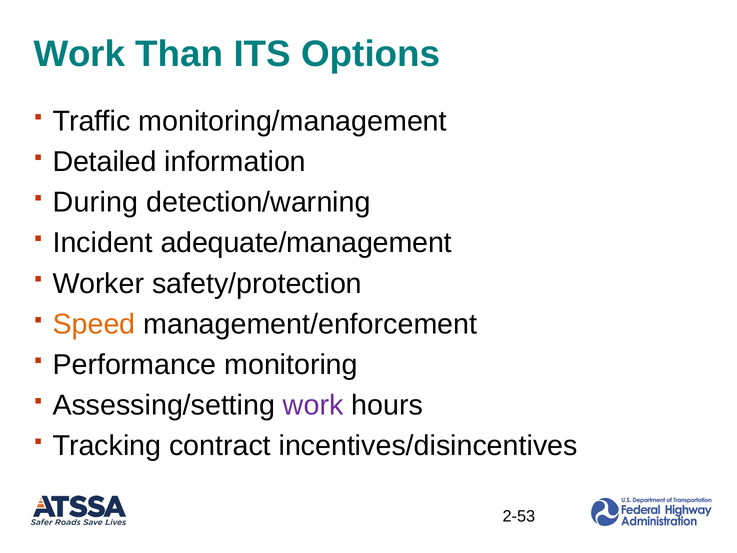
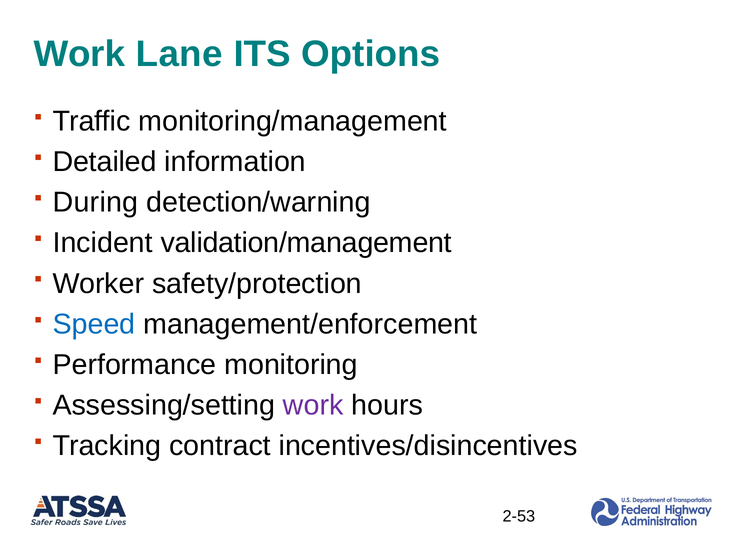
Than: Than -> Lane
adequate/management: adequate/management -> validation/management
Speed colour: orange -> blue
